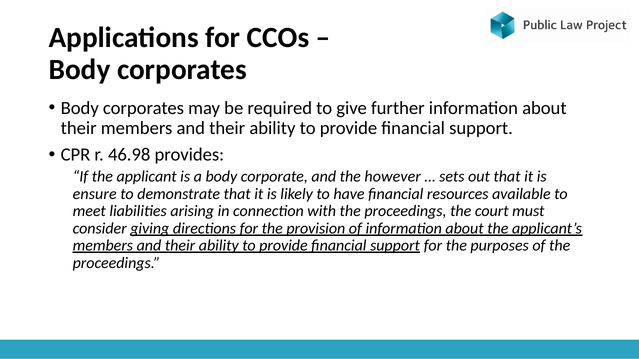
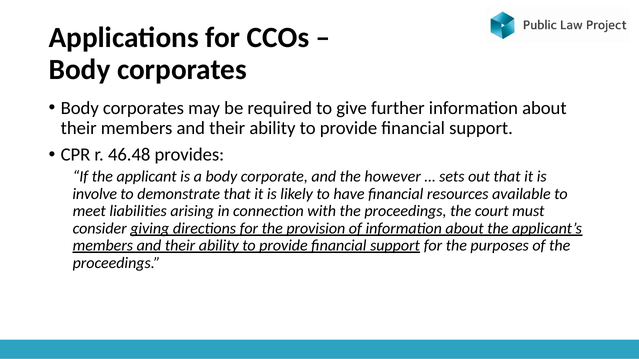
46.98: 46.98 -> 46.48
ensure: ensure -> involve
